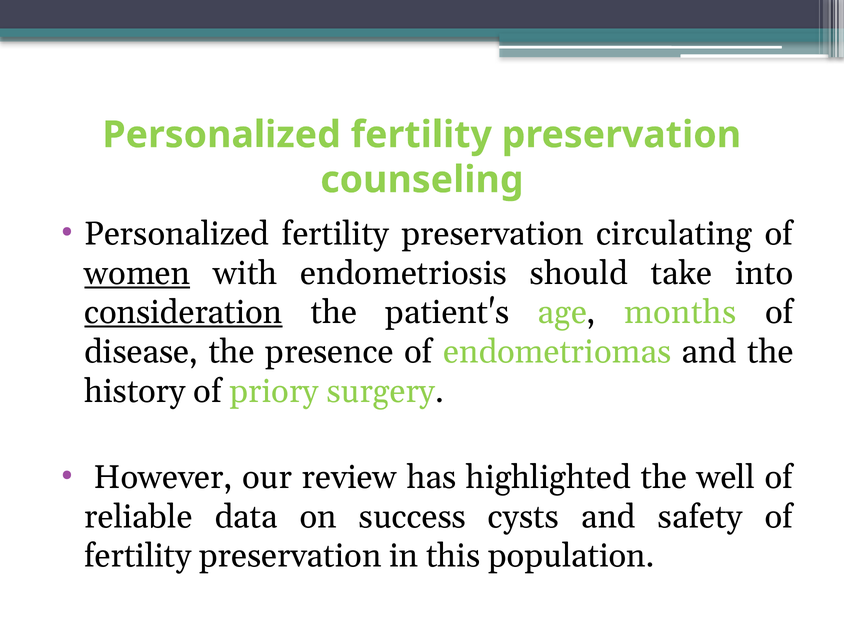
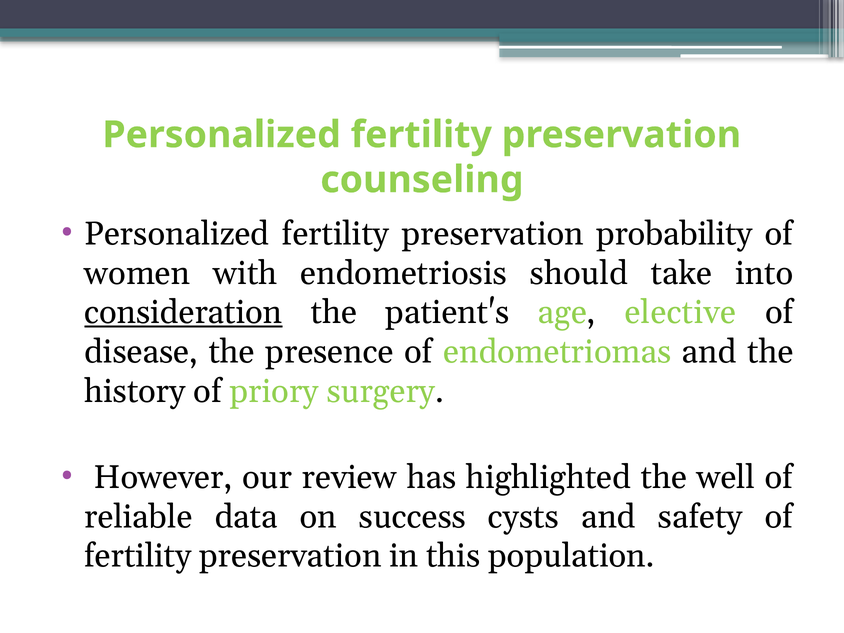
circulating: circulating -> probability
women underline: present -> none
months: months -> elective
